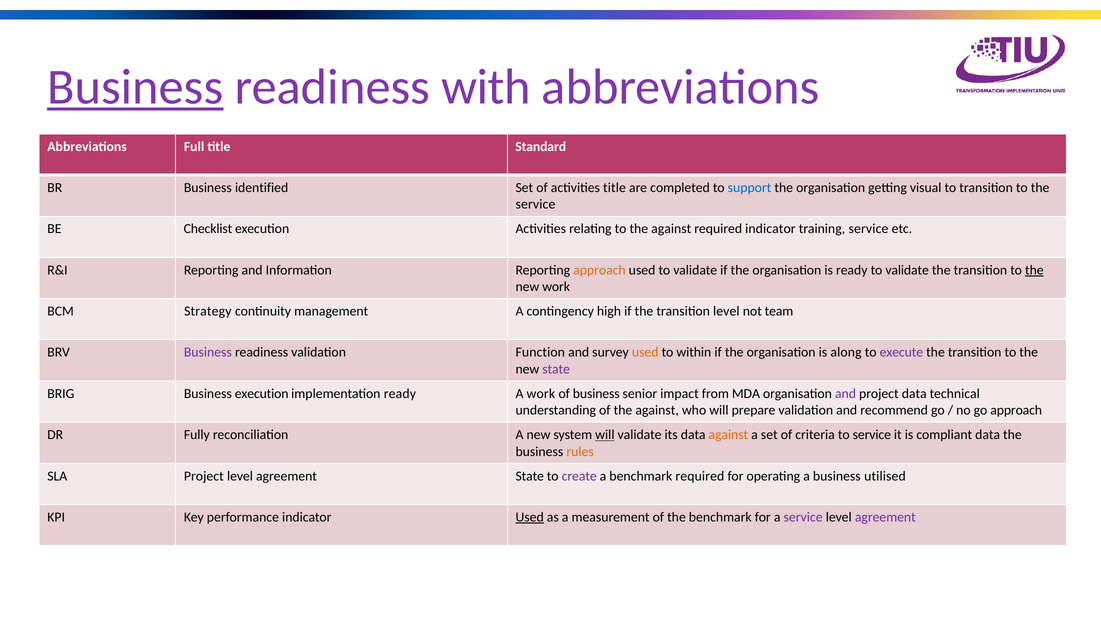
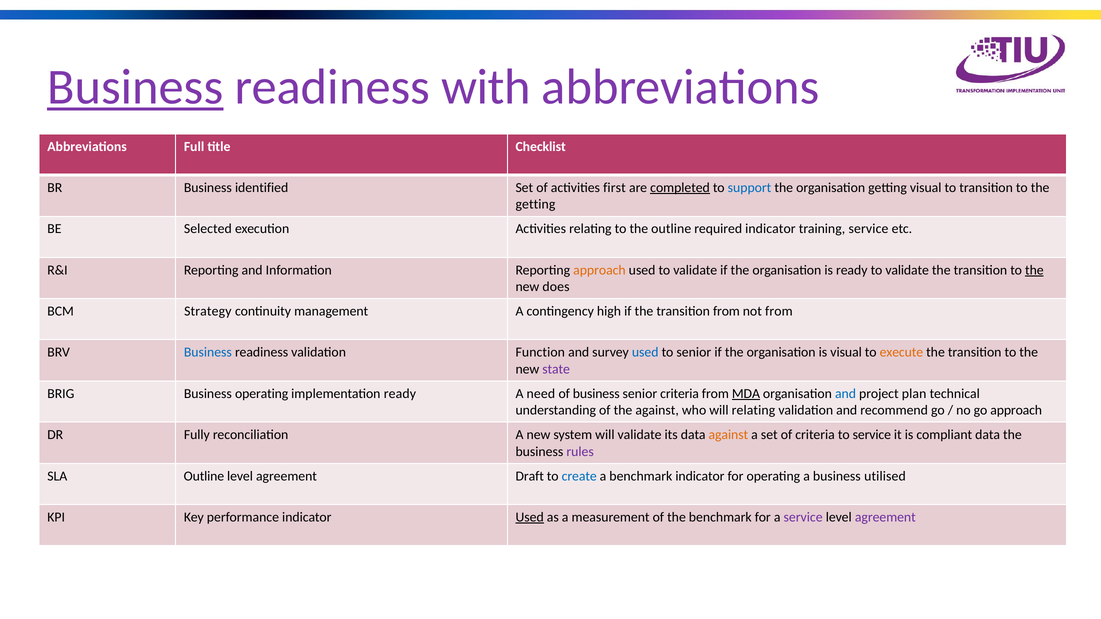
Standard: Standard -> Checklist
activities title: title -> first
completed underline: none -> present
service at (535, 205): service -> getting
Checklist: Checklist -> Selected
to the against: against -> outline
new work: work -> does
transition level: level -> from
not team: team -> from
Business at (208, 352) colour: purple -> blue
used at (645, 352) colour: orange -> blue
to within: within -> senior
is along: along -> visual
execute colour: purple -> orange
Business execution: execution -> operating
A work: work -> need
senior impact: impact -> criteria
MDA underline: none -> present
and at (846, 394) colour: purple -> blue
project data: data -> plan
will prepare: prepare -> relating
will at (605, 435) underline: present -> none
rules colour: orange -> purple
SLA Project: Project -> Outline
agreement State: State -> Draft
create colour: purple -> blue
benchmark required: required -> indicator
